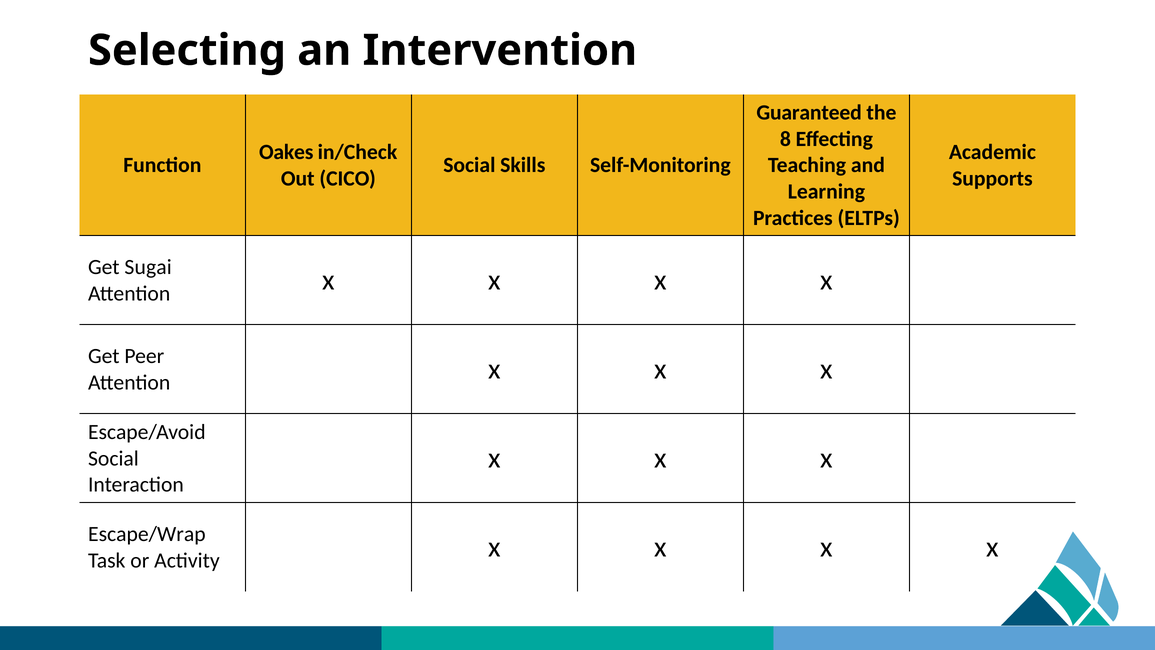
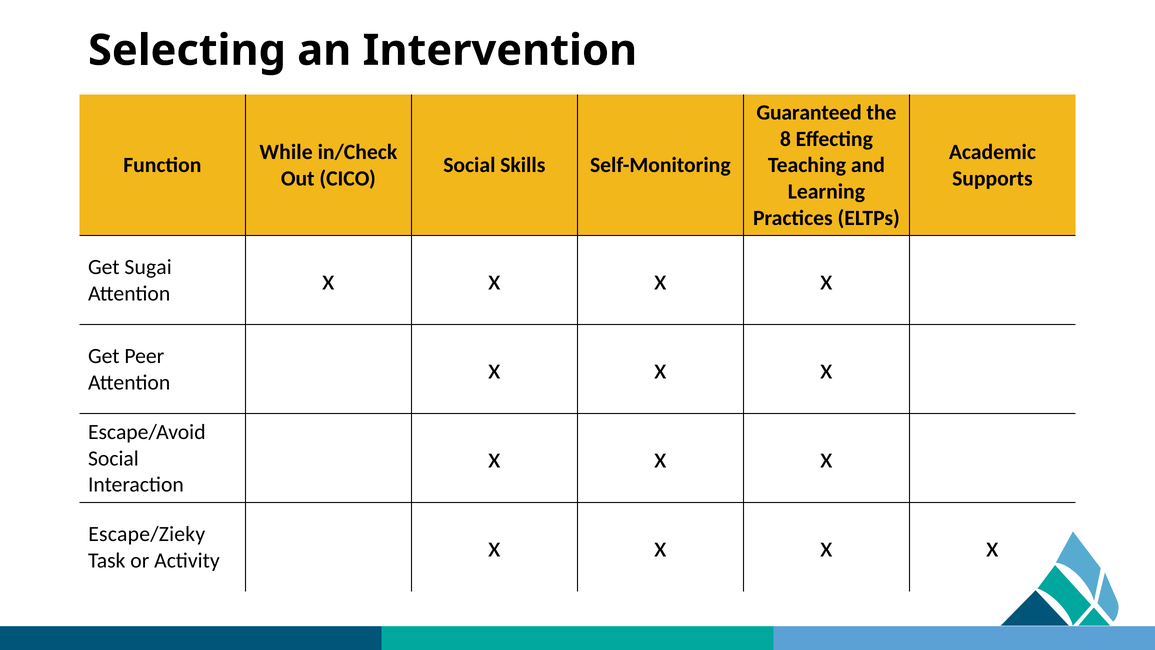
Oakes: Oakes -> While
Escape/Wrap: Escape/Wrap -> Escape/Zieky
